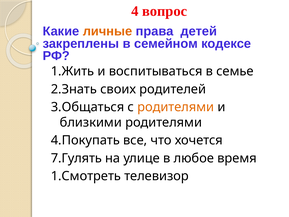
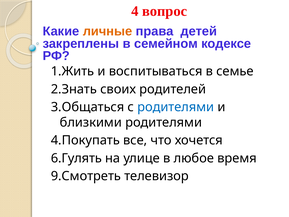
родителями at (176, 107) colour: orange -> blue
7.Гулять: 7.Гулять -> 6.Гулять
1.Смотреть: 1.Смотреть -> 9.Смотреть
